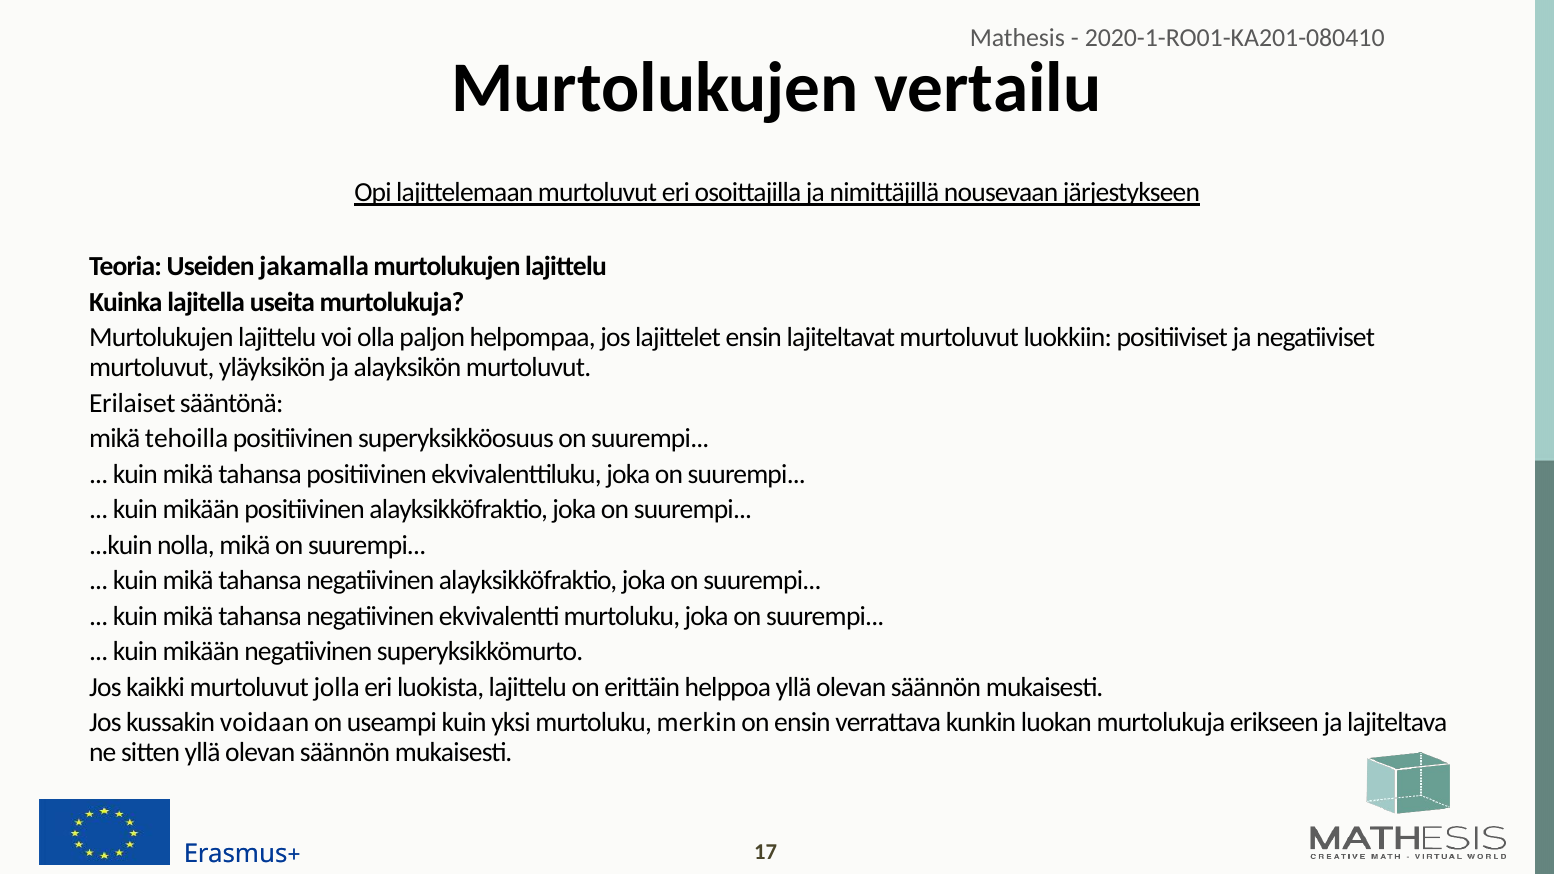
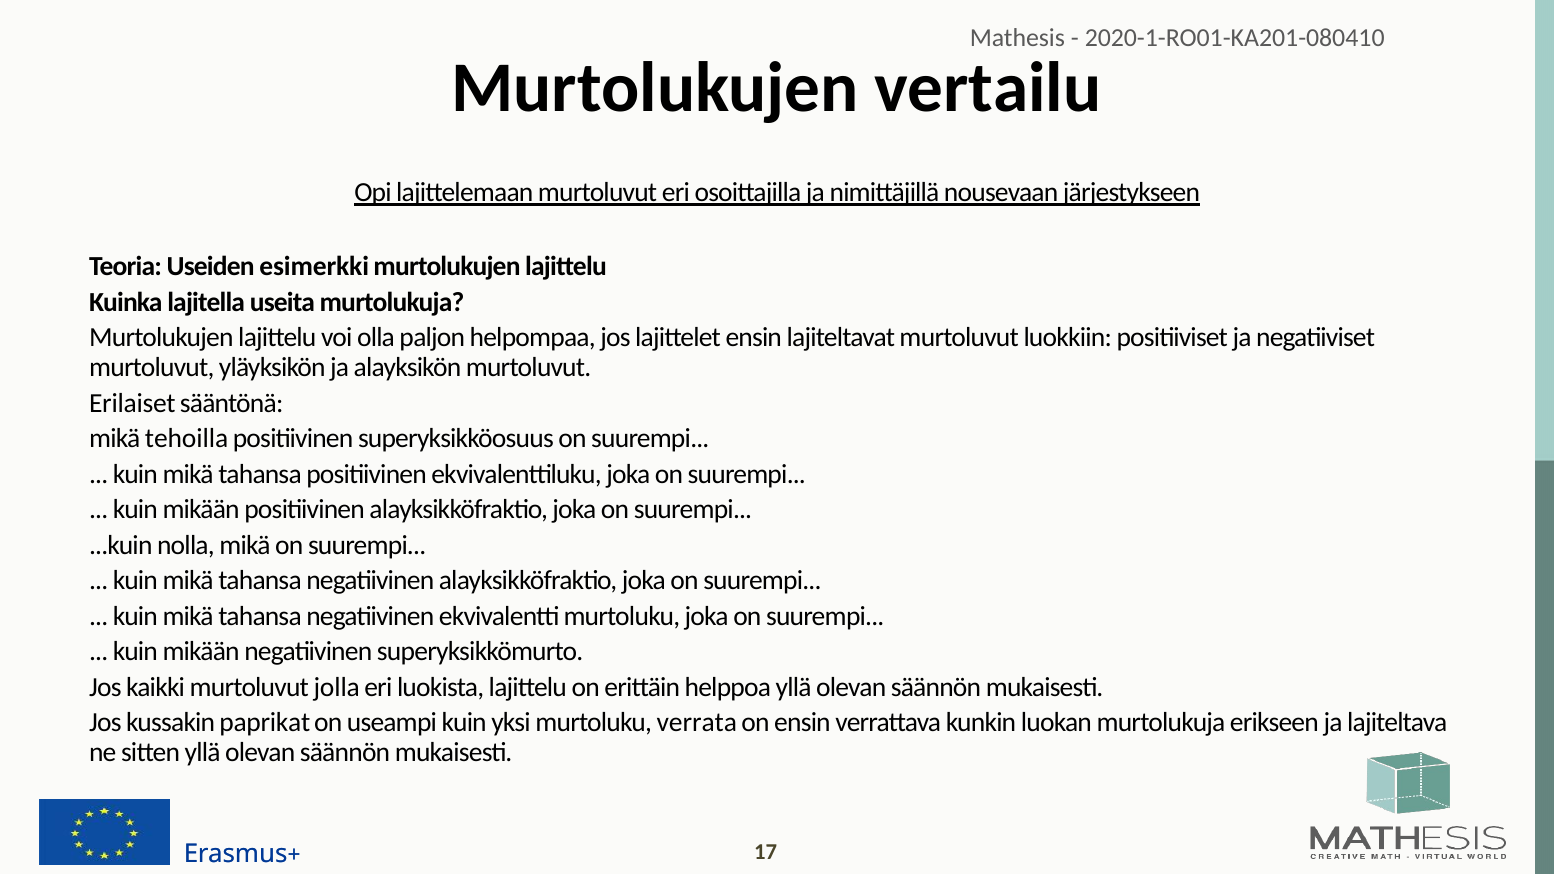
jakamalla: jakamalla -> esimerkki
voidaan: voidaan -> paprikat
merkin: merkin -> verrata
